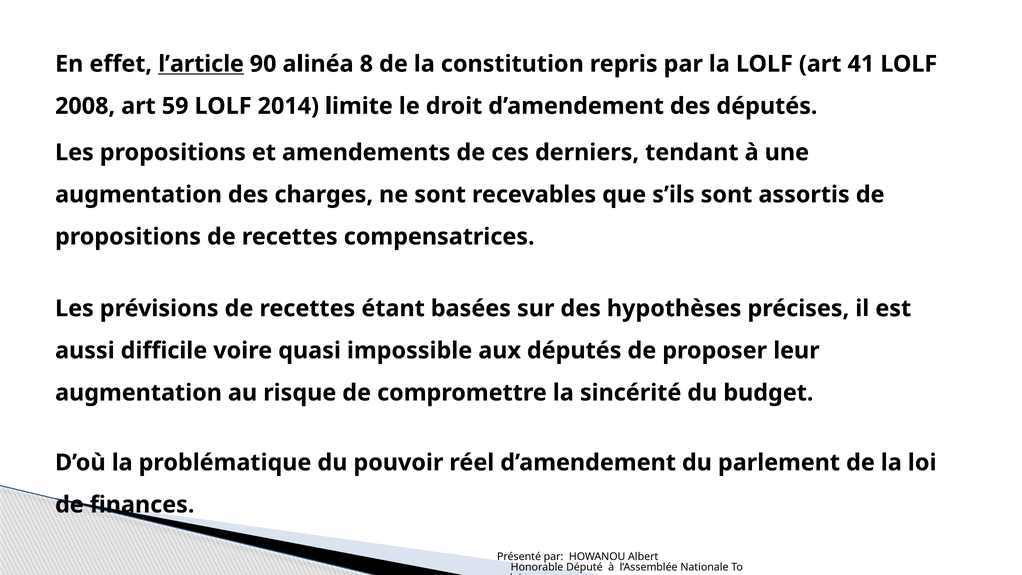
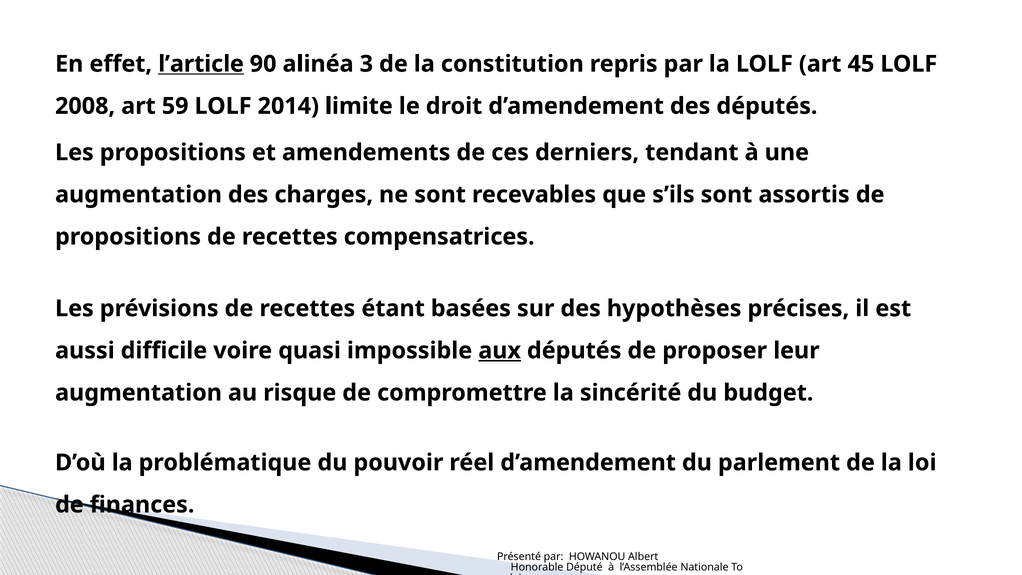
8: 8 -> 3
41: 41 -> 45
aux underline: none -> present
